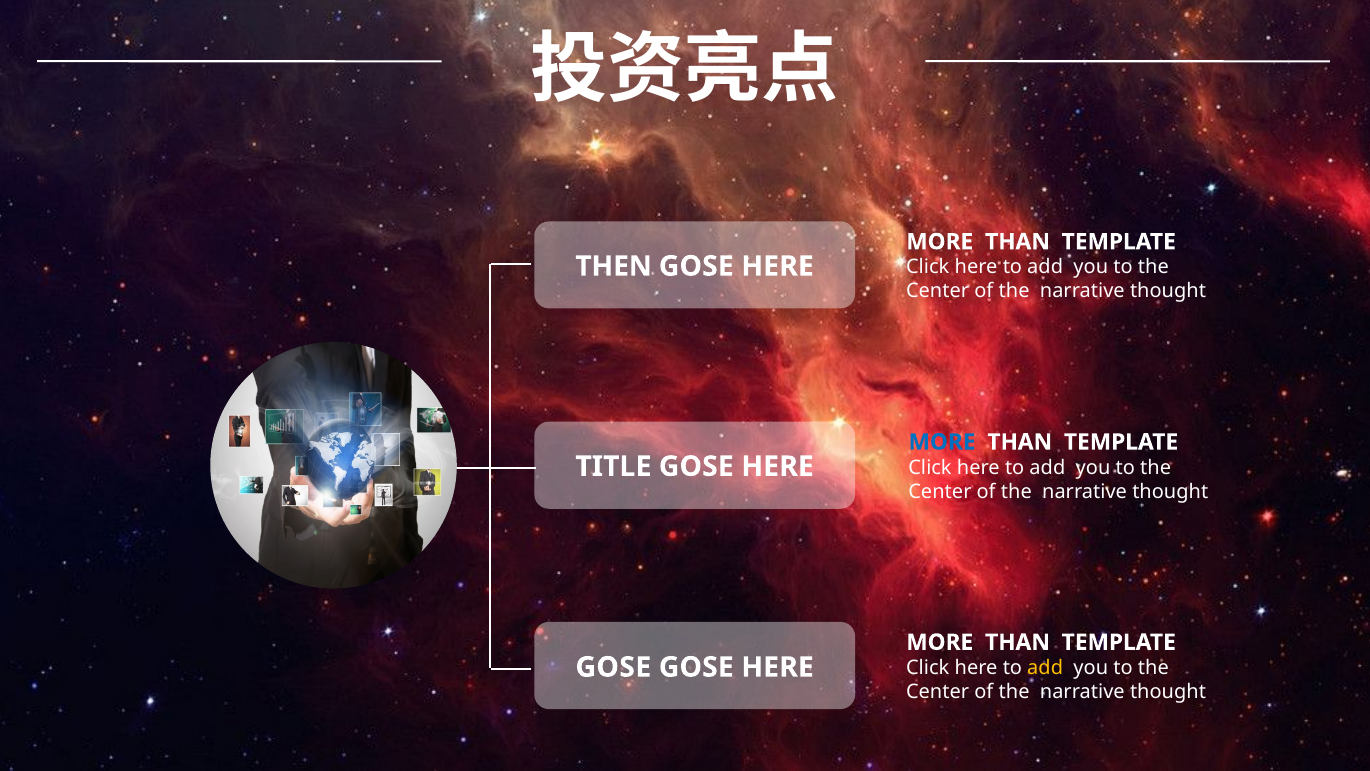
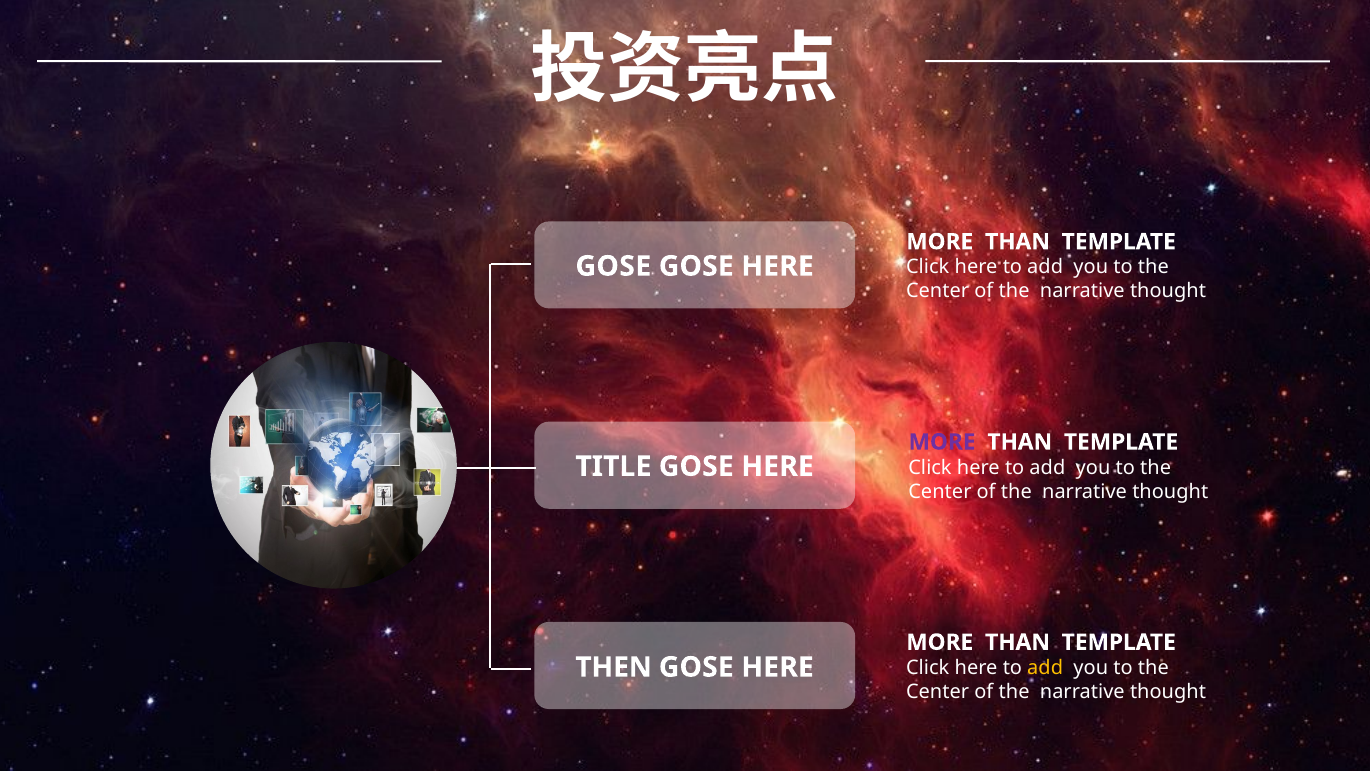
THEN at (614, 266): THEN -> GOSE
MORE at (942, 442) colour: blue -> purple
GOSE at (613, 667): GOSE -> THEN
